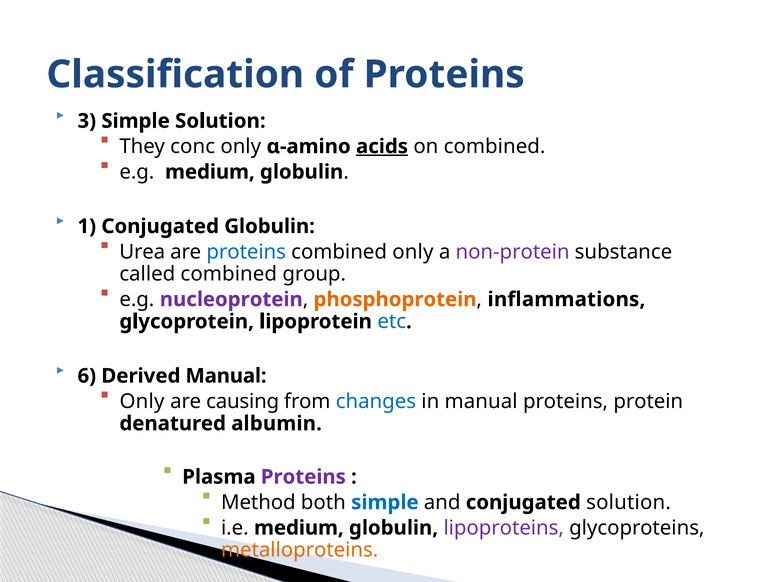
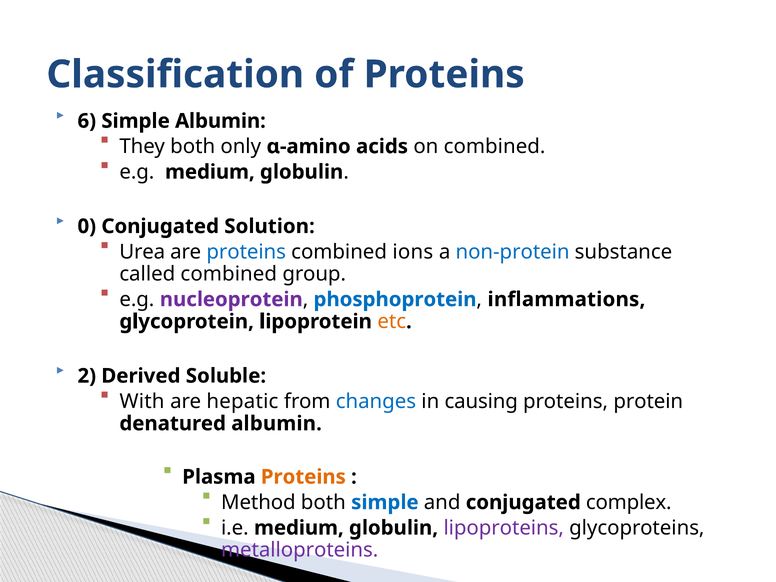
3: 3 -> 6
Simple Solution: Solution -> Albumin
They conc: conc -> both
acids underline: present -> none
1: 1 -> 0
Conjugated Globulin: Globulin -> Solution
combined only: only -> ions
non-protein colour: purple -> blue
phosphoprotein colour: orange -> blue
etc colour: blue -> orange
6: 6 -> 2
Derived Manual: Manual -> Soluble
Only at (142, 401): Only -> With
causing: causing -> hepatic
in manual: manual -> causing
Proteins at (303, 477) colour: purple -> orange
conjugated solution: solution -> complex
metalloproteins colour: orange -> purple
